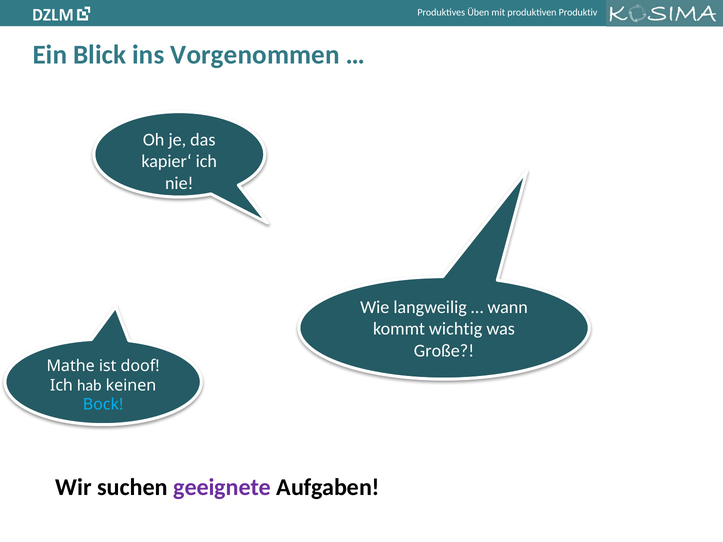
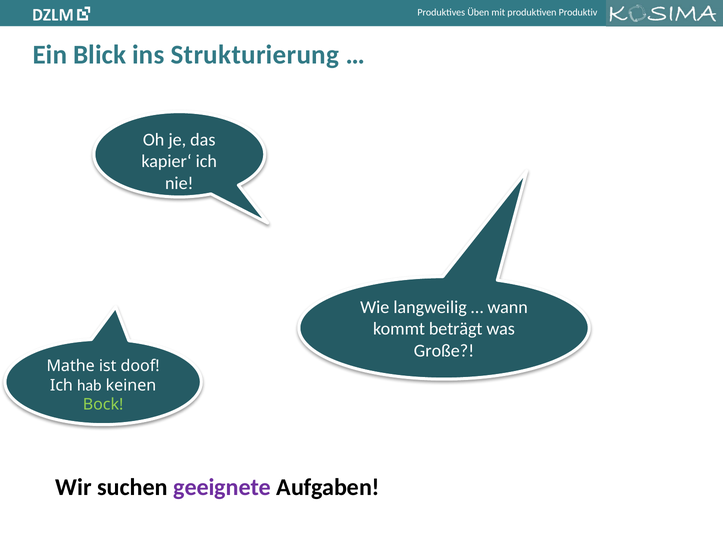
Vorgenommen: Vorgenommen -> Strukturierung
wichtig: wichtig -> beträgt
Bock colour: light blue -> light green
